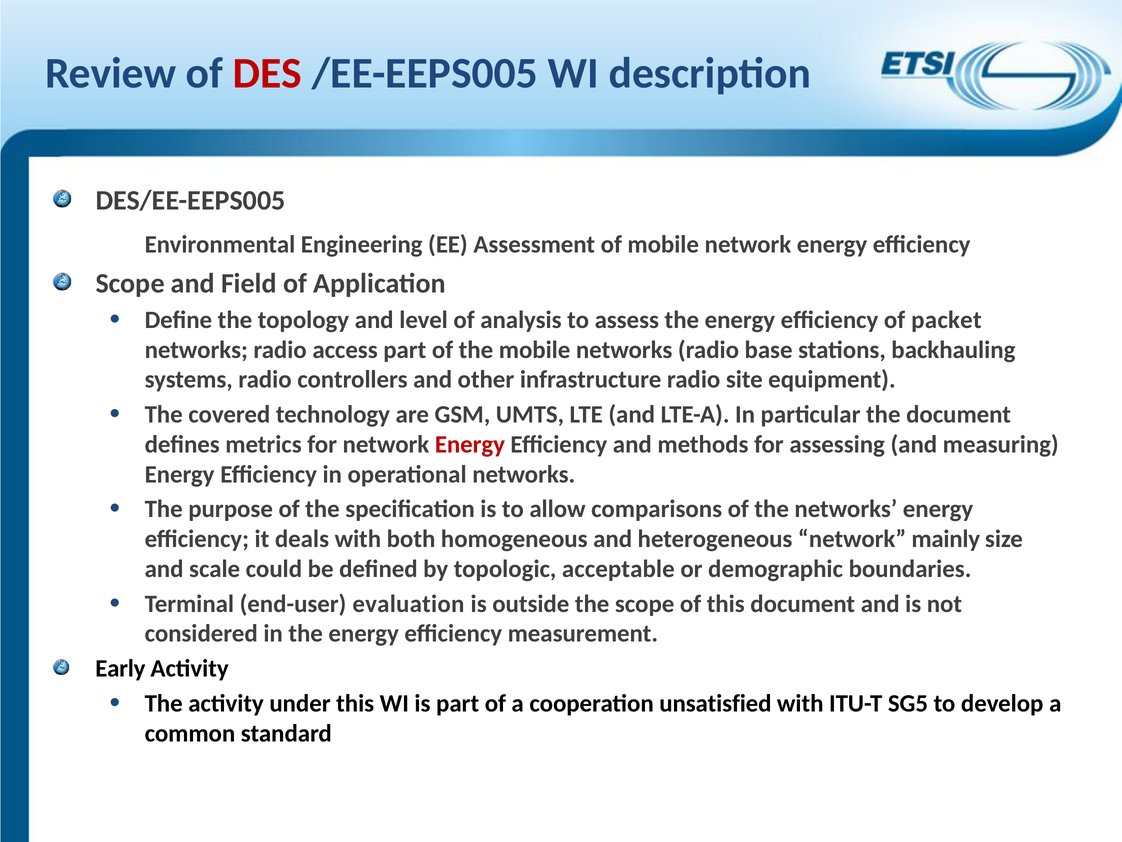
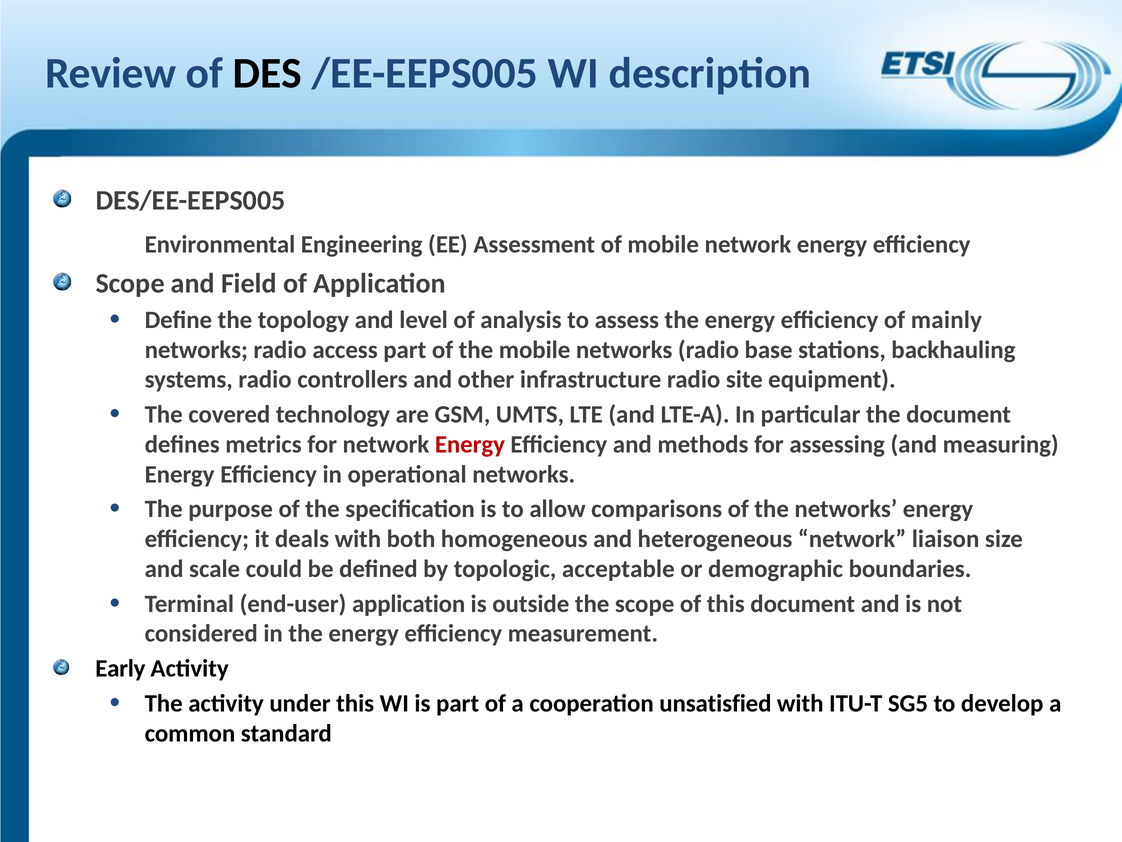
DES colour: red -> black
packet: packet -> mainly
mainly: mainly -> liaison
end-user evaluation: evaluation -> application
